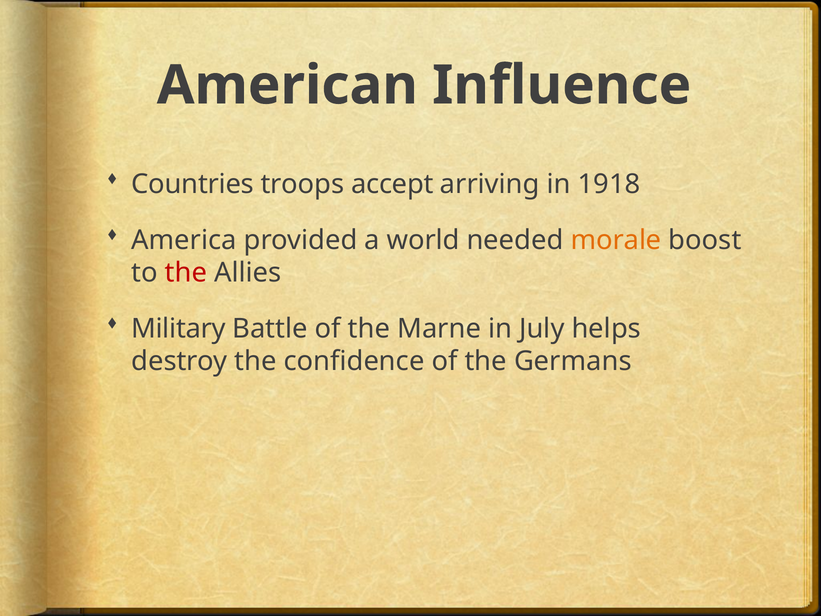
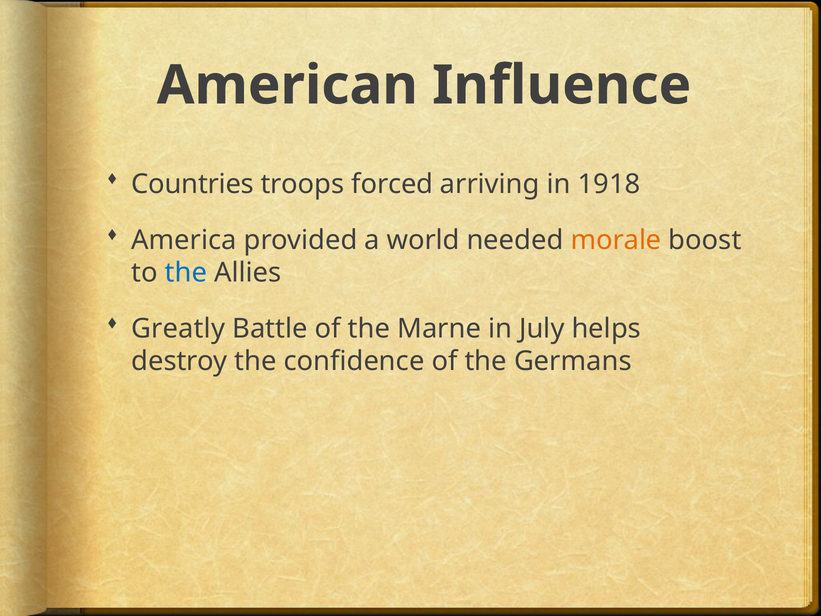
accept: accept -> forced
the at (186, 273) colour: red -> blue
Military: Military -> Greatly
